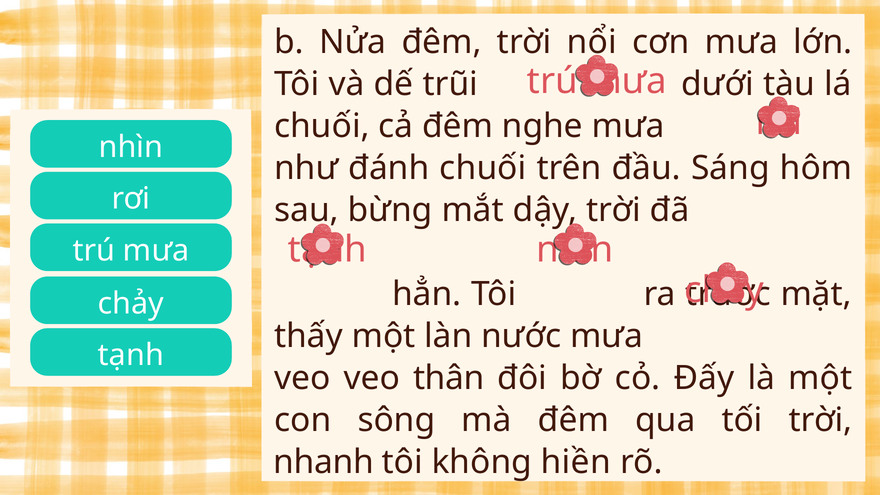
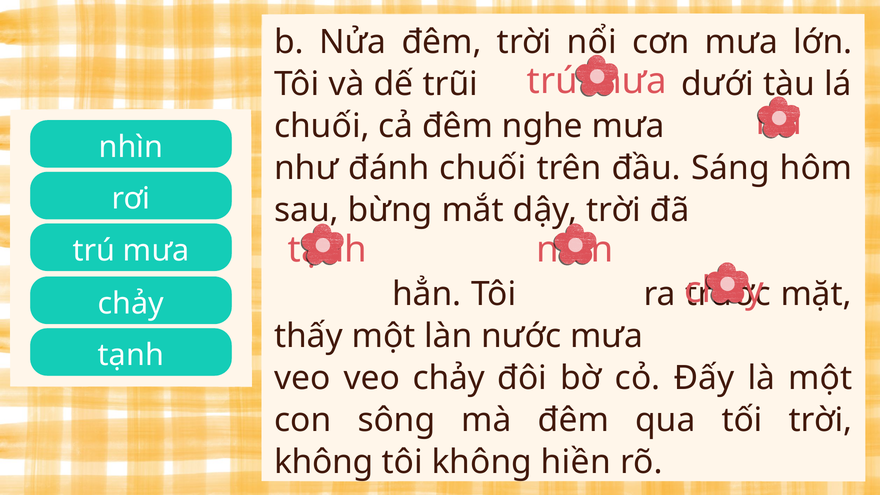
veo thân: thân -> chảy
nhanh at (324, 462): nhanh -> không
